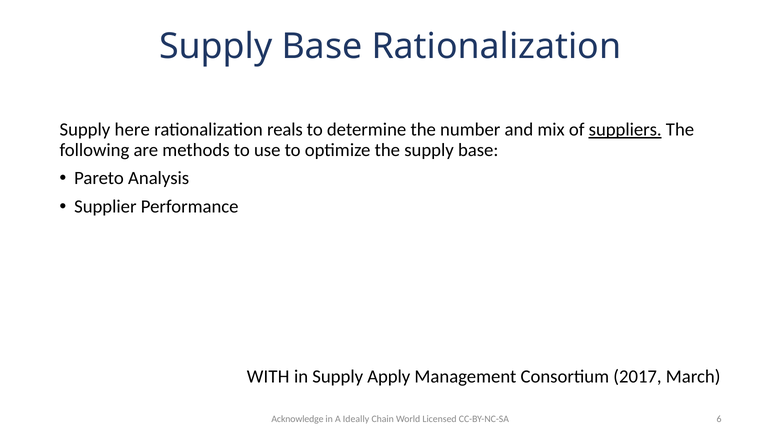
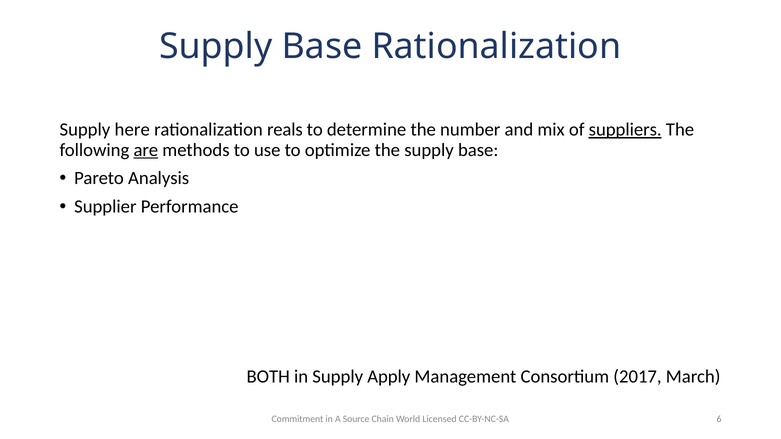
are underline: none -> present
WITH: WITH -> BOTH
Acknowledge: Acknowledge -> Commitment
Ideally: Ideally -> Source
